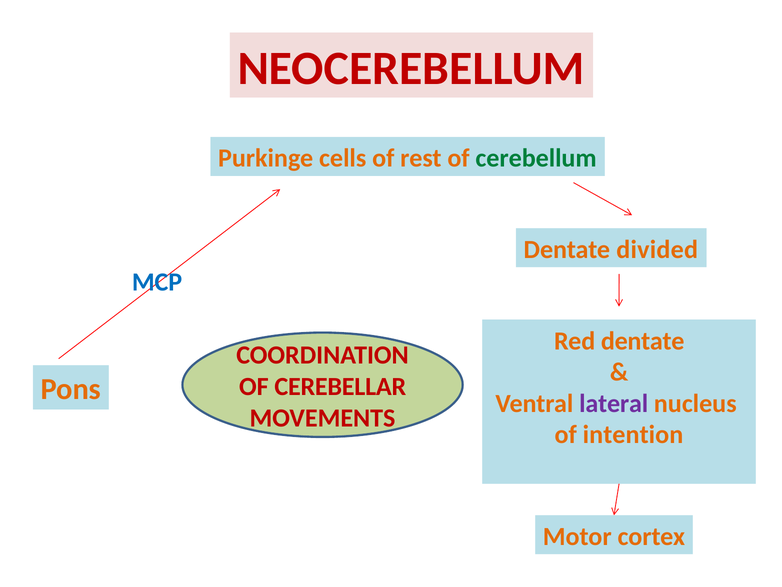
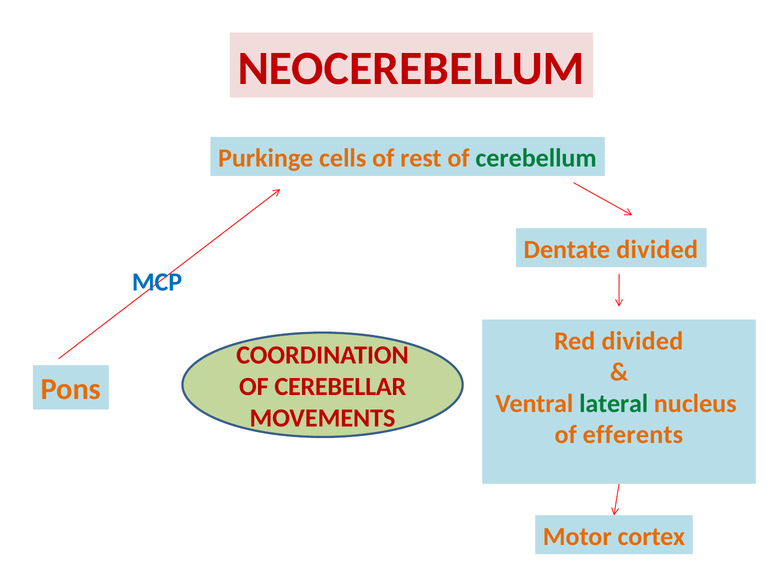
Red dentate: dentate -> divided
lateral colour: purple -> green
intention: intention -> efferents
